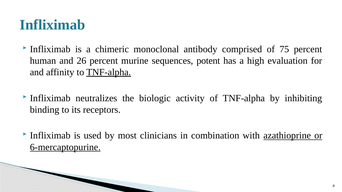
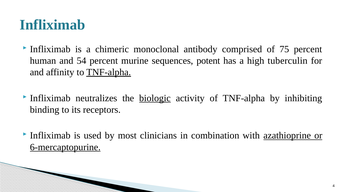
26: 26 -> 54
evaluation: evaluation -> tuberculin
biologic underline: none -> present
